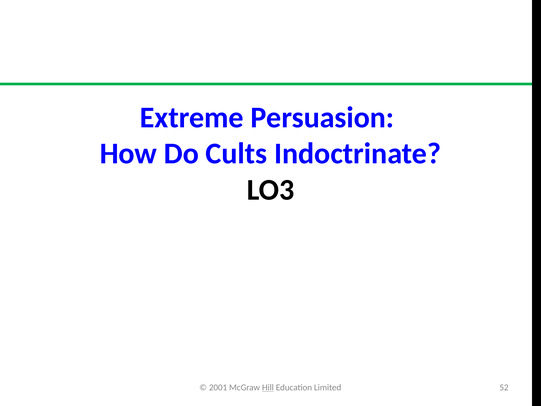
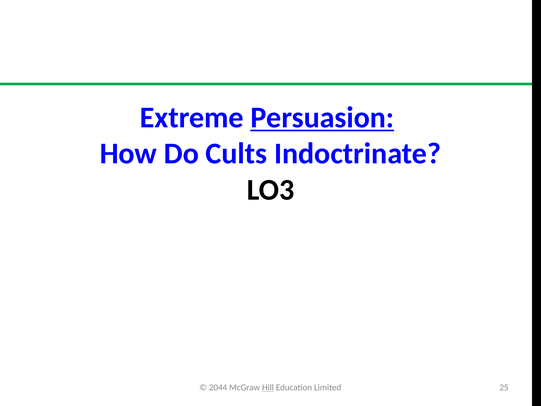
Persuasion underline: none -> present
2001: 2001 -> 2044
52: 52 -> 25
